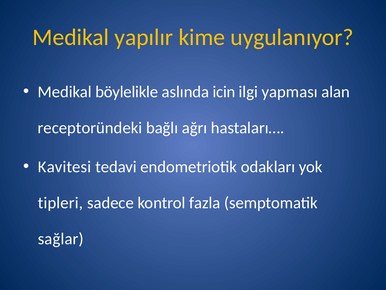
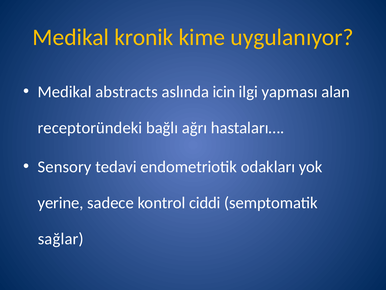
yapılır: yapılır -> kronik
böylelikle: böylelikle -> abstracts
Kavitesi: Kavitesi -> Sensory
tipleri: tipleri -> yerine
fazla: fazla -> ciddi
